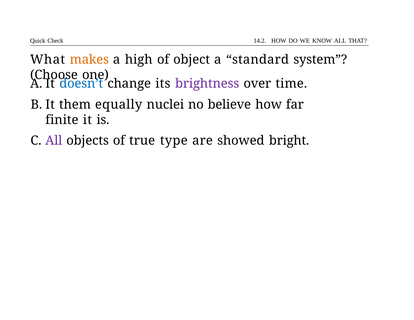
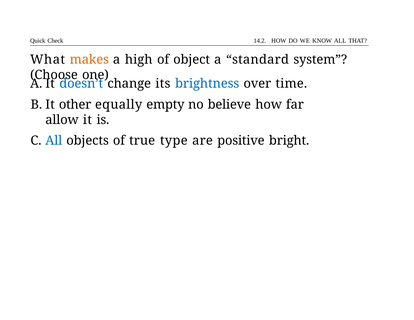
brightness colour: purple -> blue
them: them -> other
nuclei: nuclei -> empty
finite: finite -> allow
All at (54, 141) colour: purple -> blue
showed: showed -> positive
